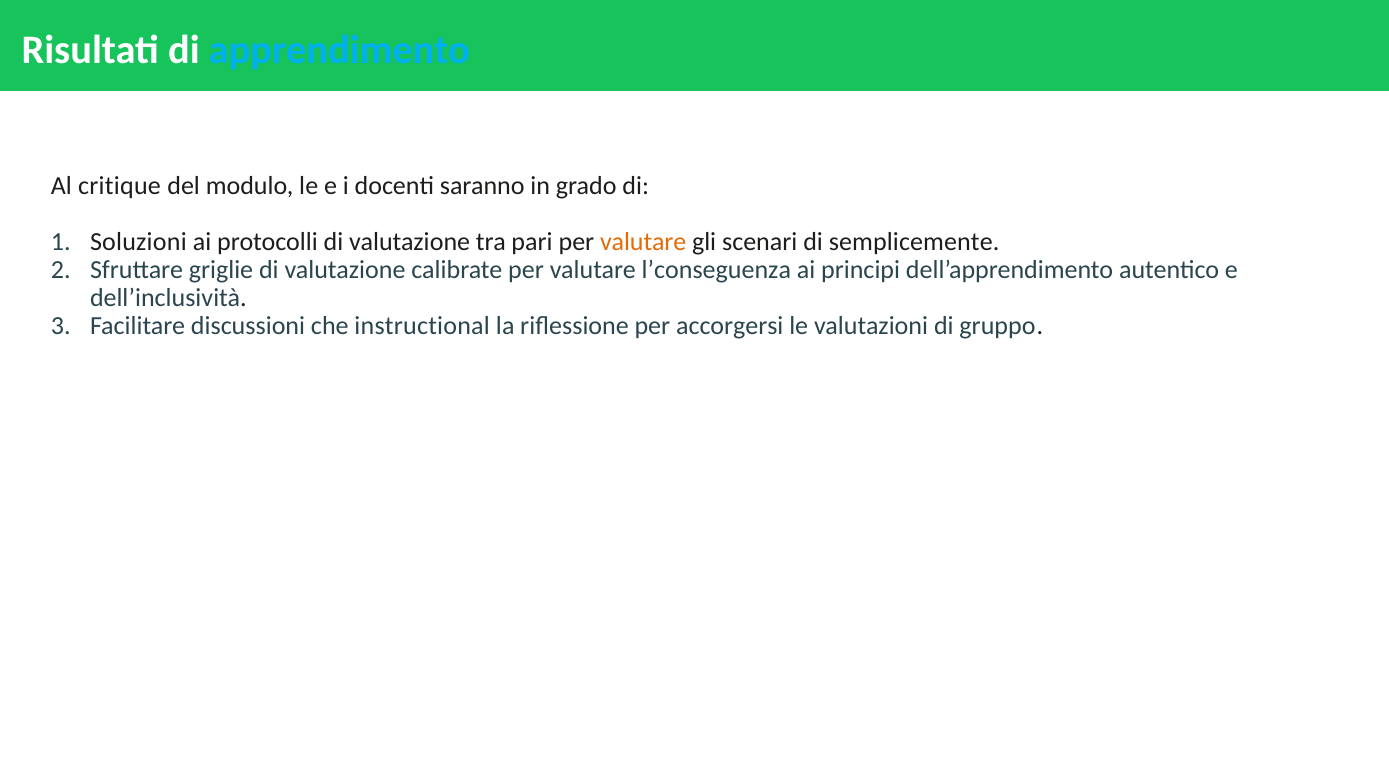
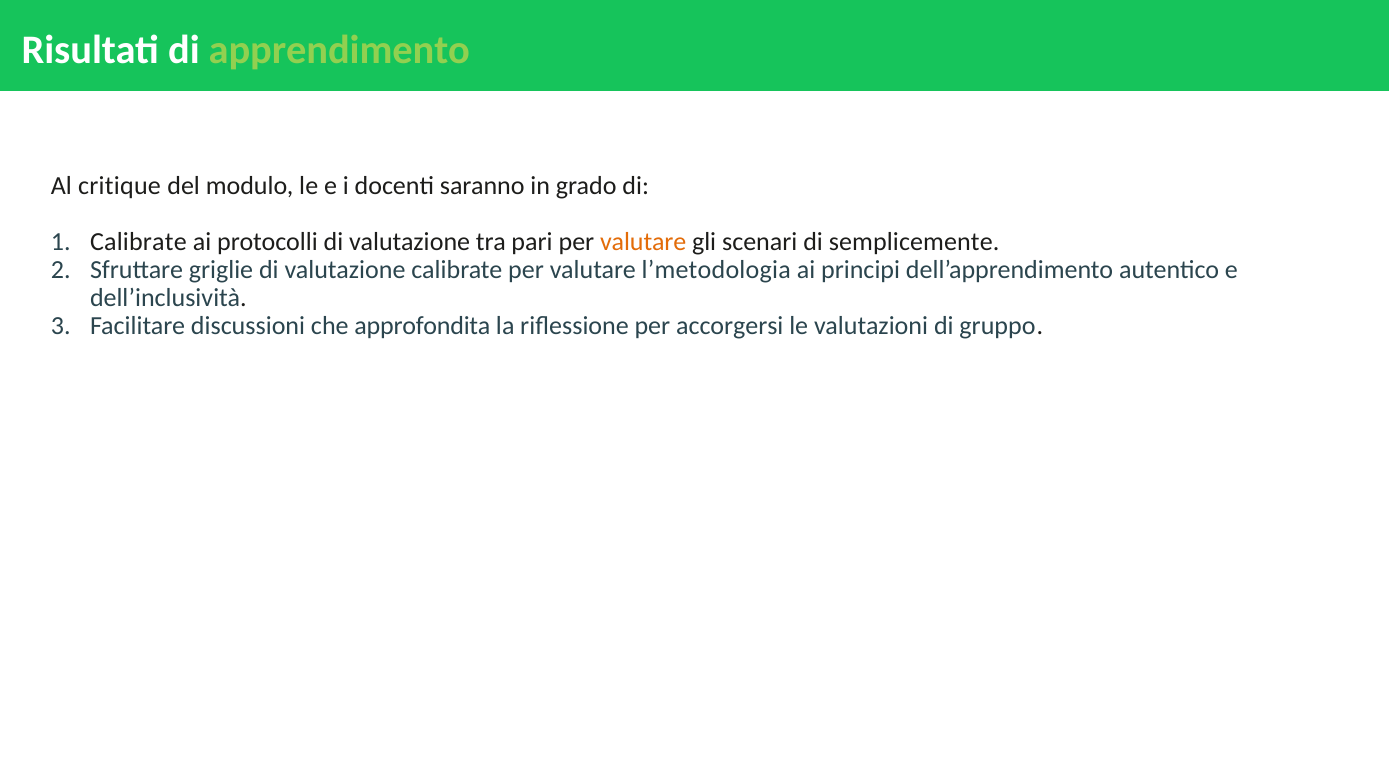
apprendimento colour: light blue -> light green
Soluzioni at (138, 242): Soluzioni -> Calibrate
l’conseguenza: l’conseguenza -> l’metodologia
instructional: instructional -> approfondita
